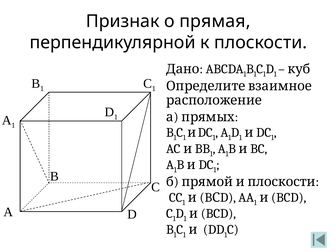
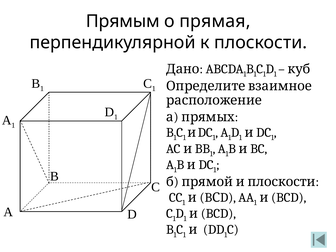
Признак: Признак -> Прямым
